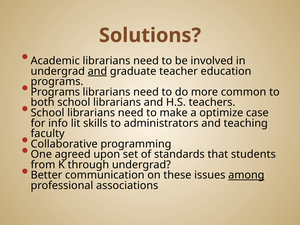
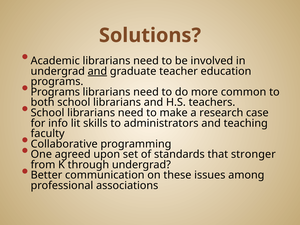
optimize: optimize -> research
students: students -> stronger
among underline: present -> none
